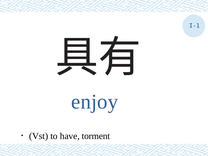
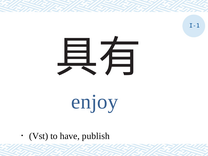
torment: torment -> publish
